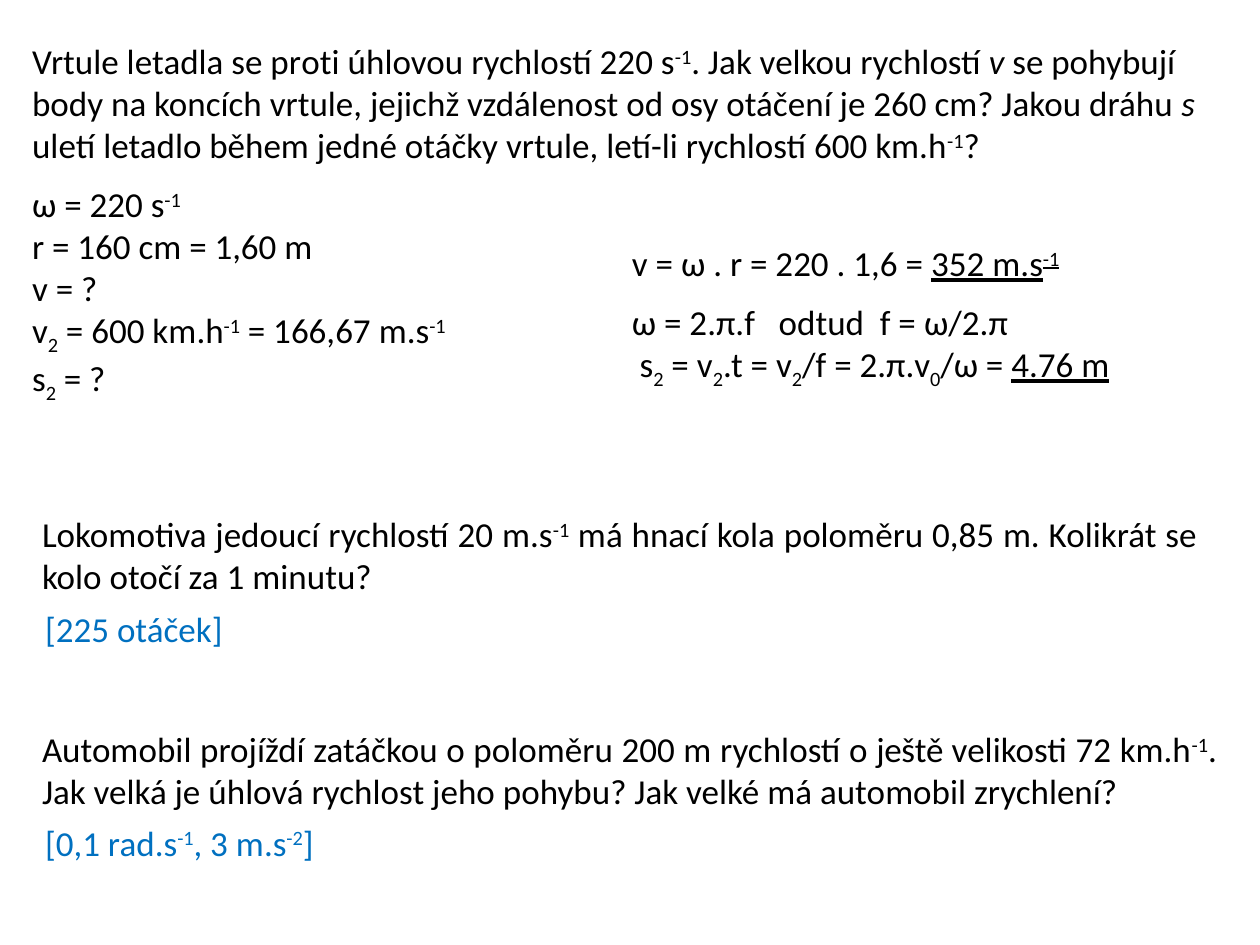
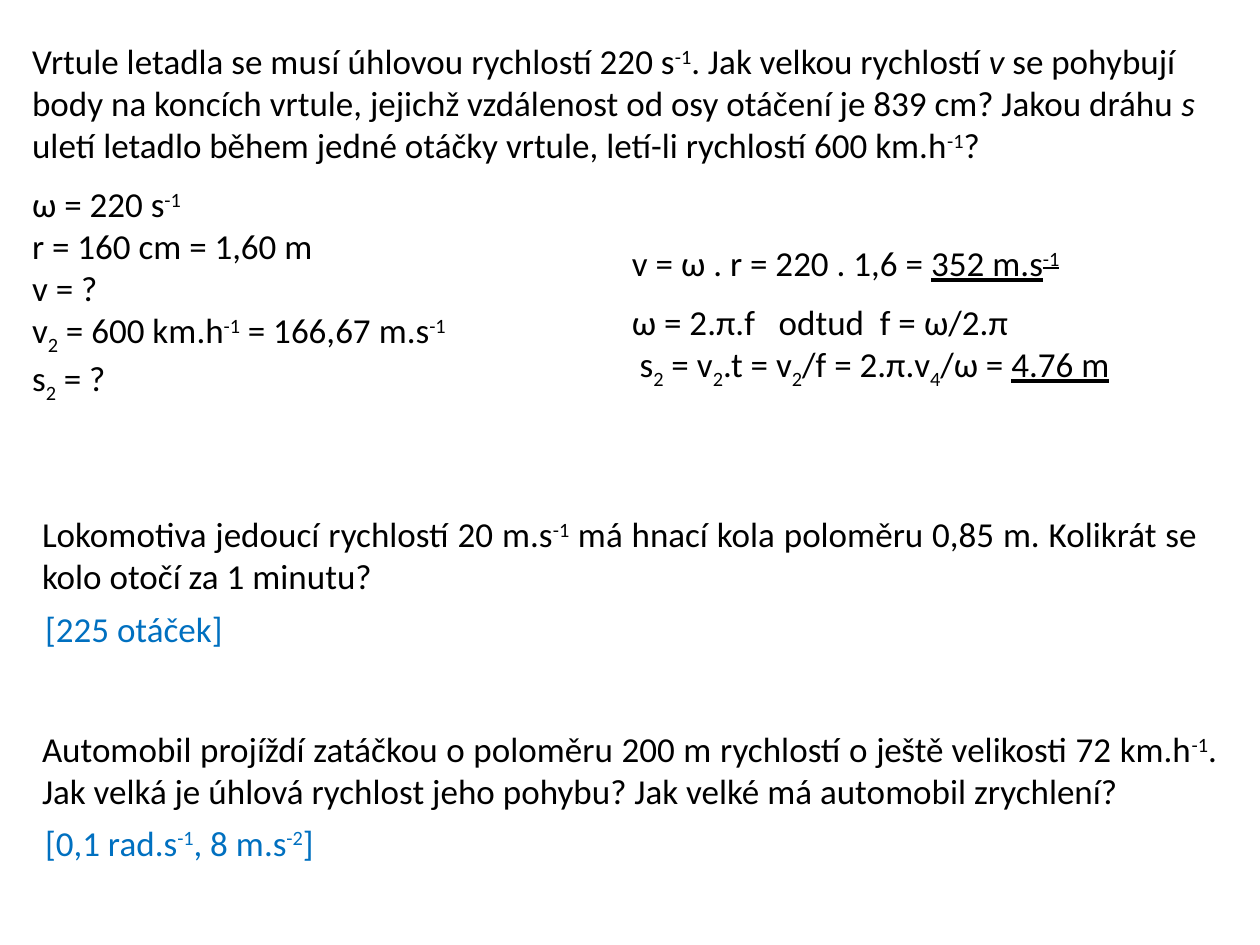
proti: proti -> musí
260: 260 -> 839
0: 0 -> 4
3: 3 -> 8
